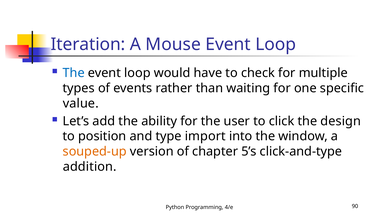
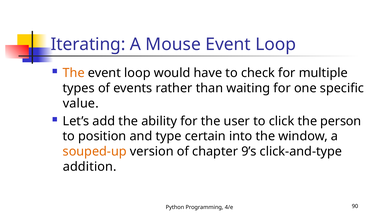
Iteration: Iteration -> Iterating
The at (74, 73) colour: blue -> orange
design: design -> person
import: import -> certain
5’s: 5’s -> 9’s
